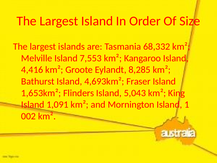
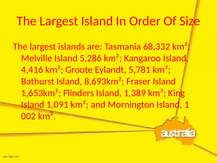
7,553: 7,553 -> 5,286
8,285: 8,285 -> 5,781
4,693km²: 4,693km² -> 8,693km²
5,043: 5,043 -> 1,389
